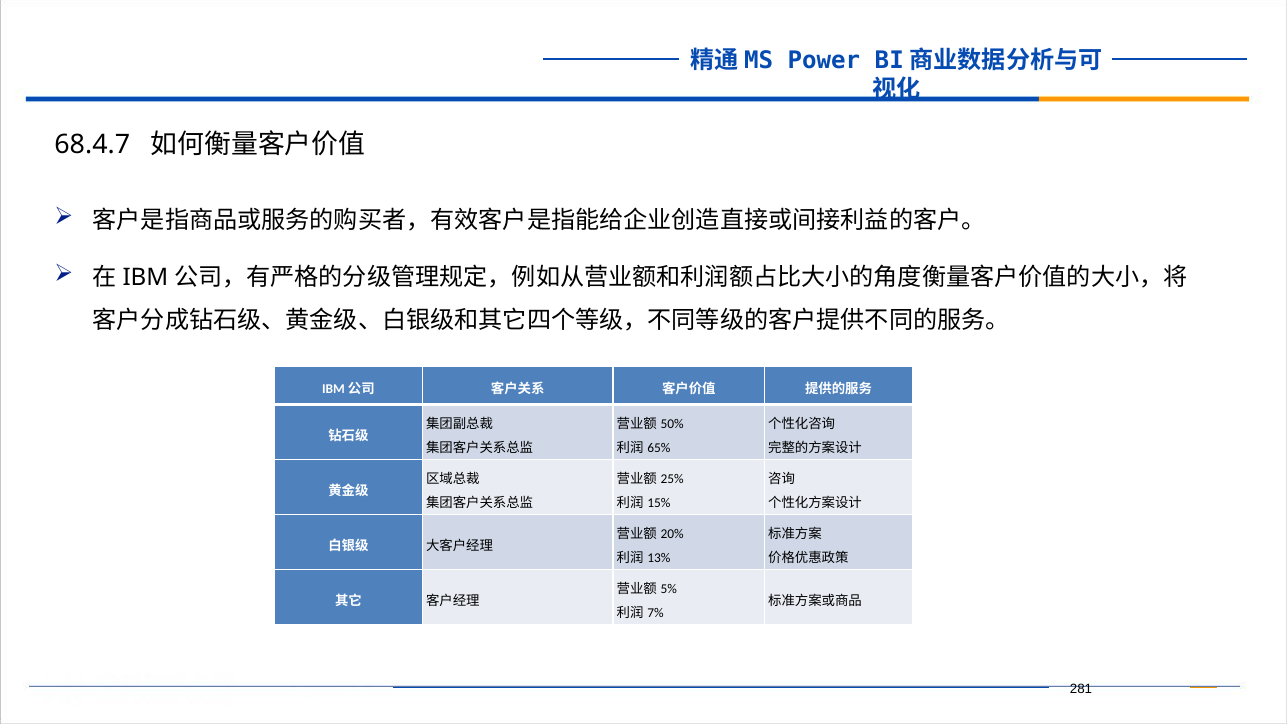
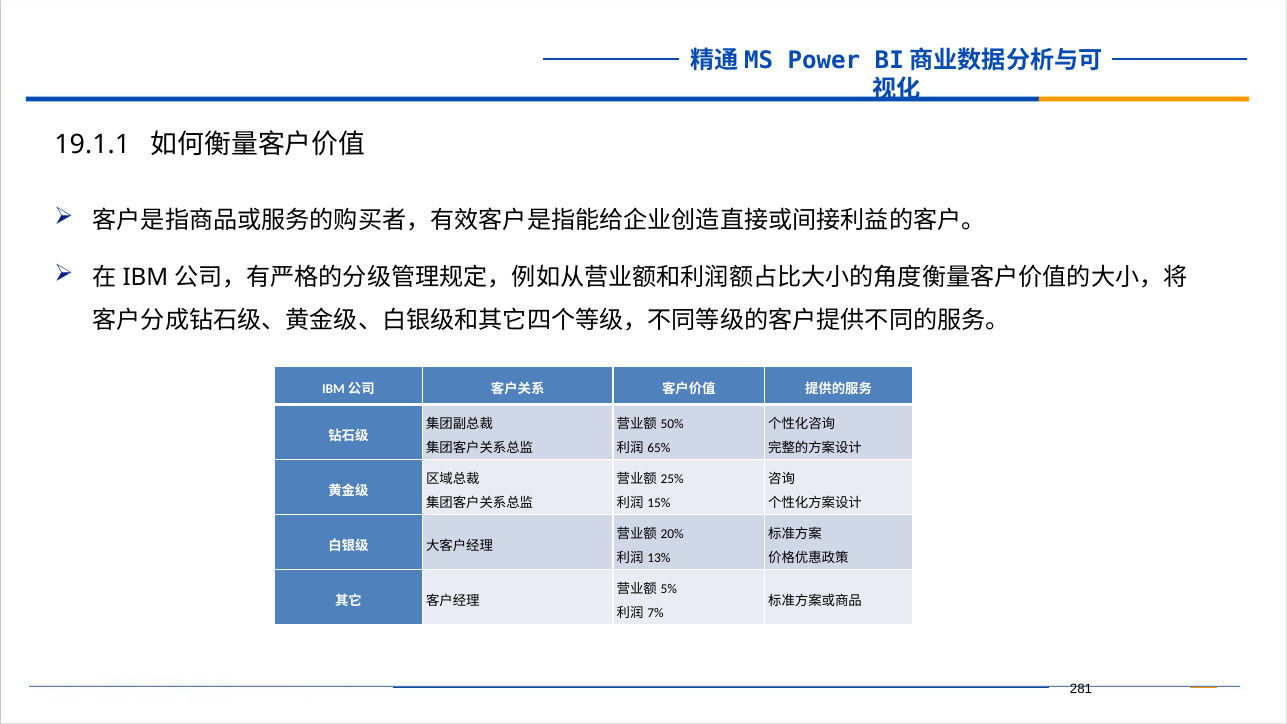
68.4.7: 68.4.7 -> 19.1.1
